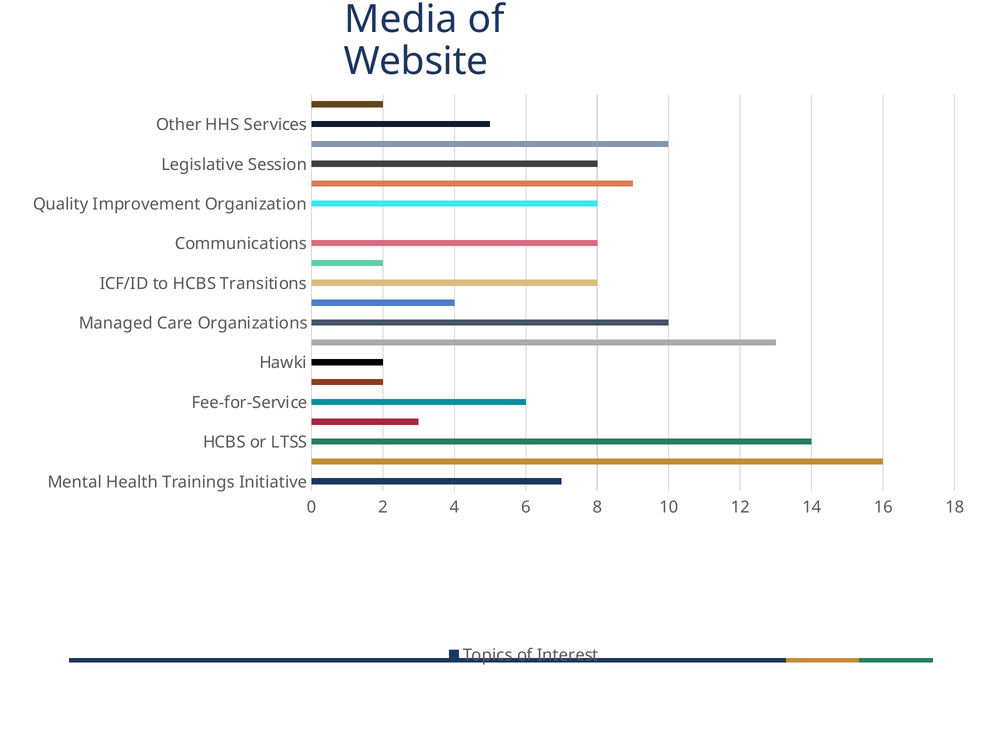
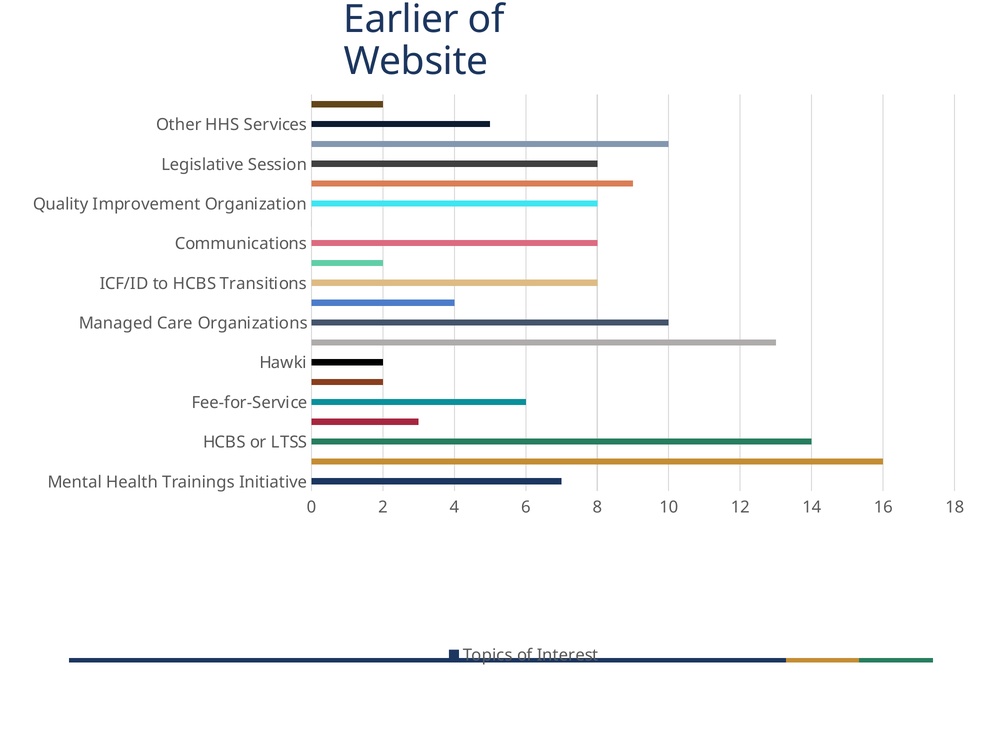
Media: Media -> Earlier
